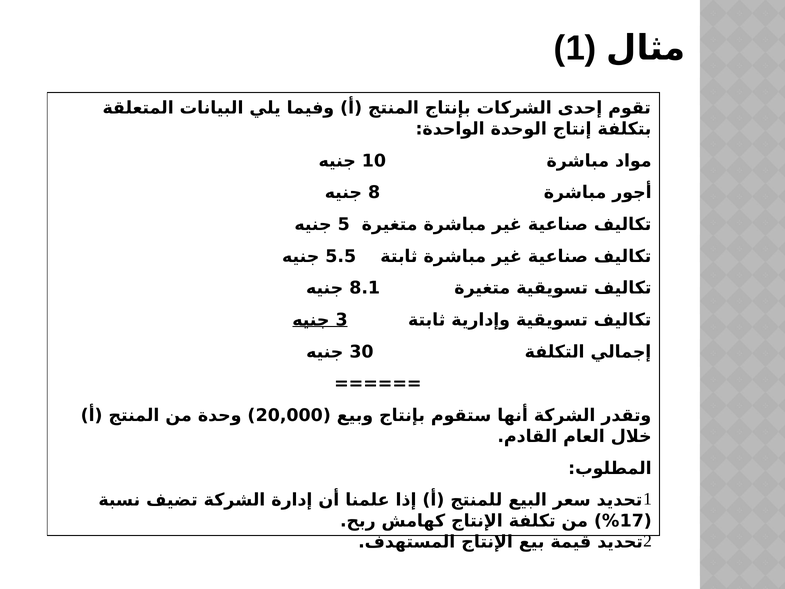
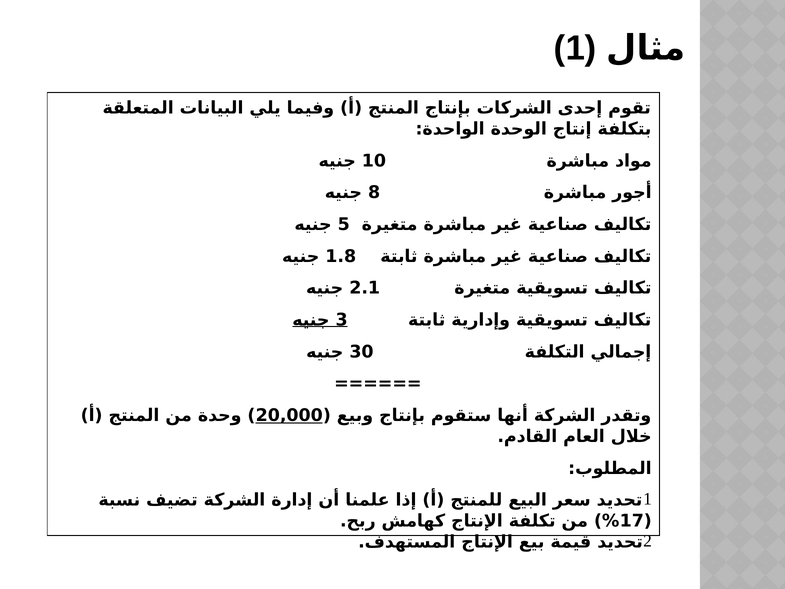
5.5: 5.5 -> 1.8
8.1: 8.1 -> 2.1
20,000 underline: none -> present
